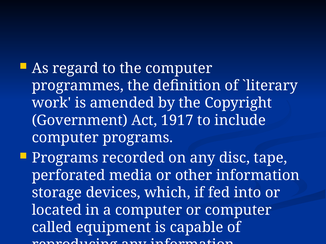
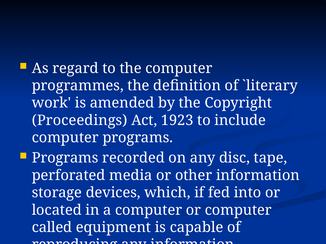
Government: Government -> Proceedings
1917: 1917 -> 1923
